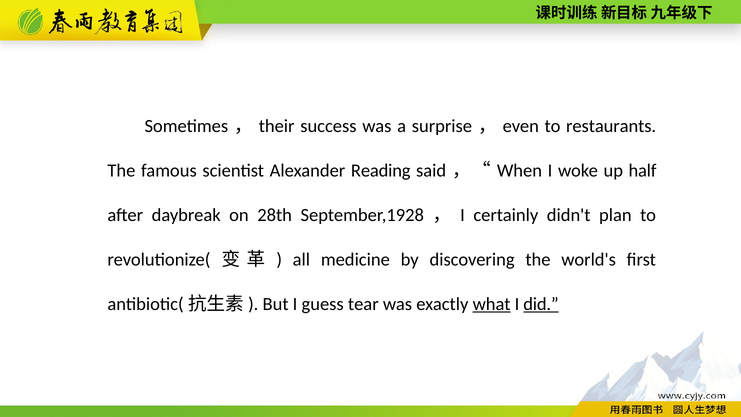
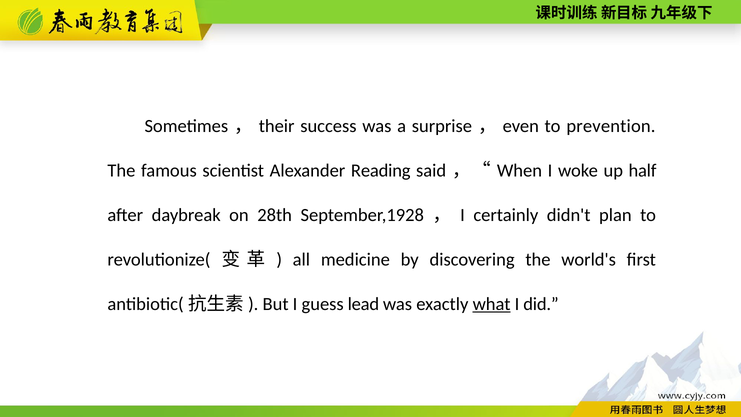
restaurants: restaurants -> prevention
tear: tear -> lead
did underline: present -> none
